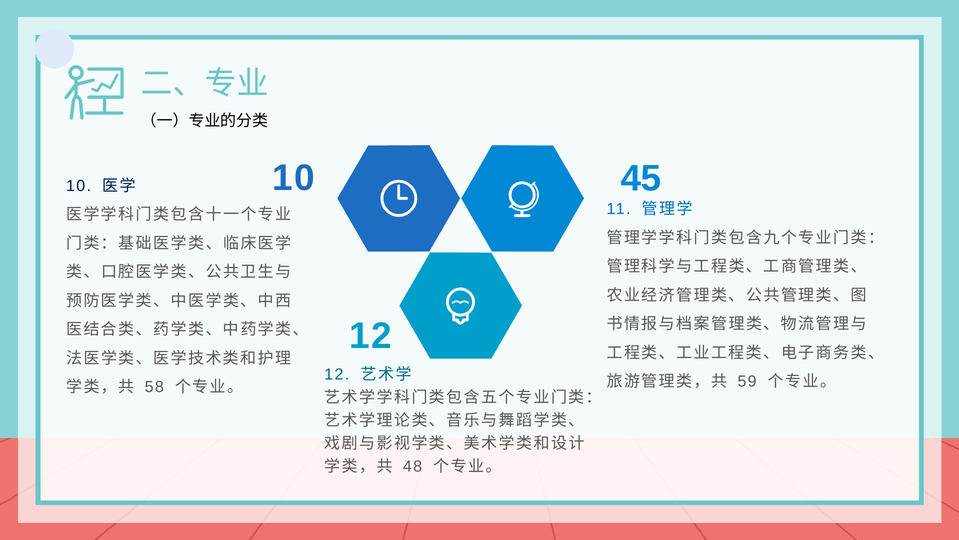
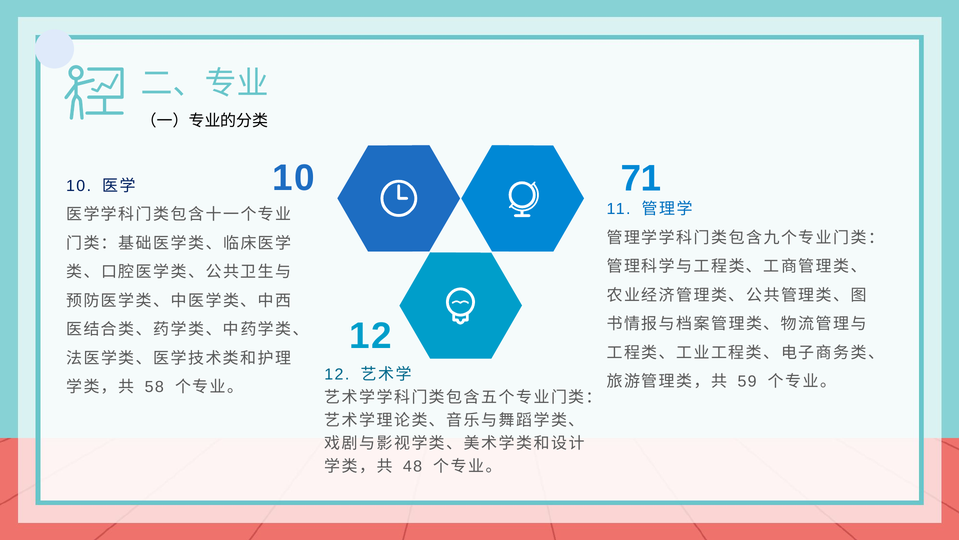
45: 45 -> 71
